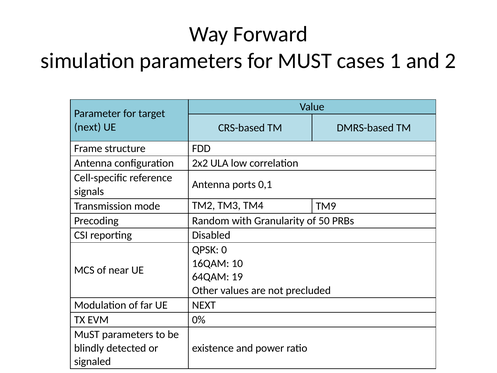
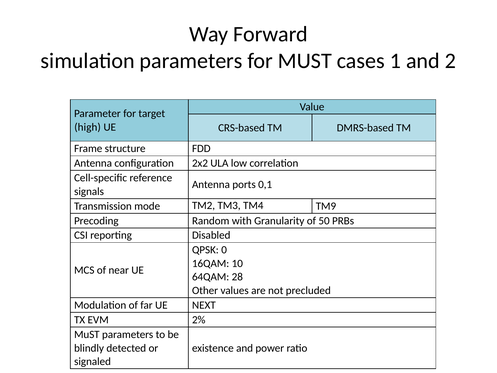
next at (88, 127): next -> high
19: 19 -> 28
0%: 0% -> 2%
